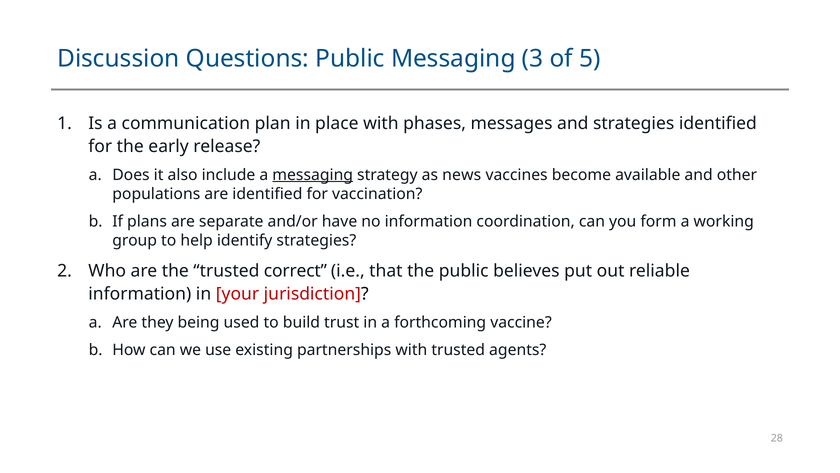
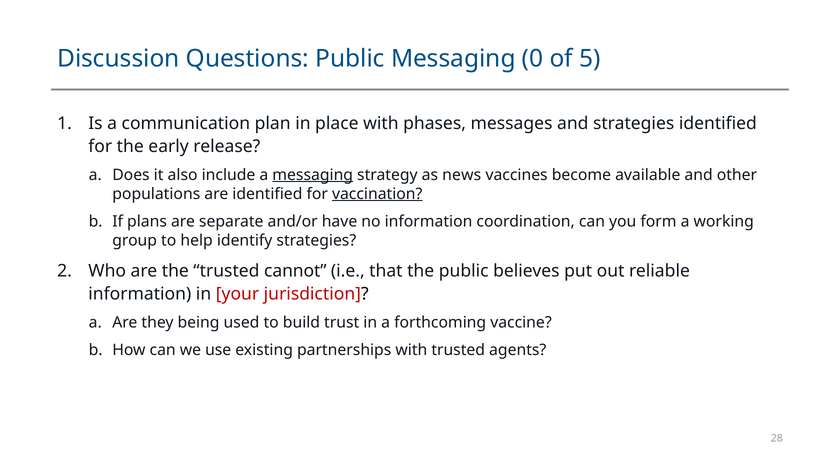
3: 3 -> 0
vaccination underline: none -> present
correct: correct -> cannot
